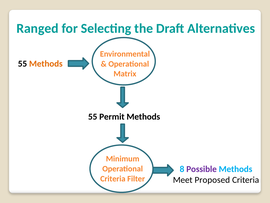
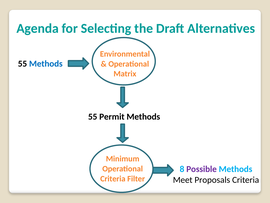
Ranged: Ranged -> Agenda
Methods at (46, 63) colour: orange -> blue
Proposed: Proposed -> Proposals
